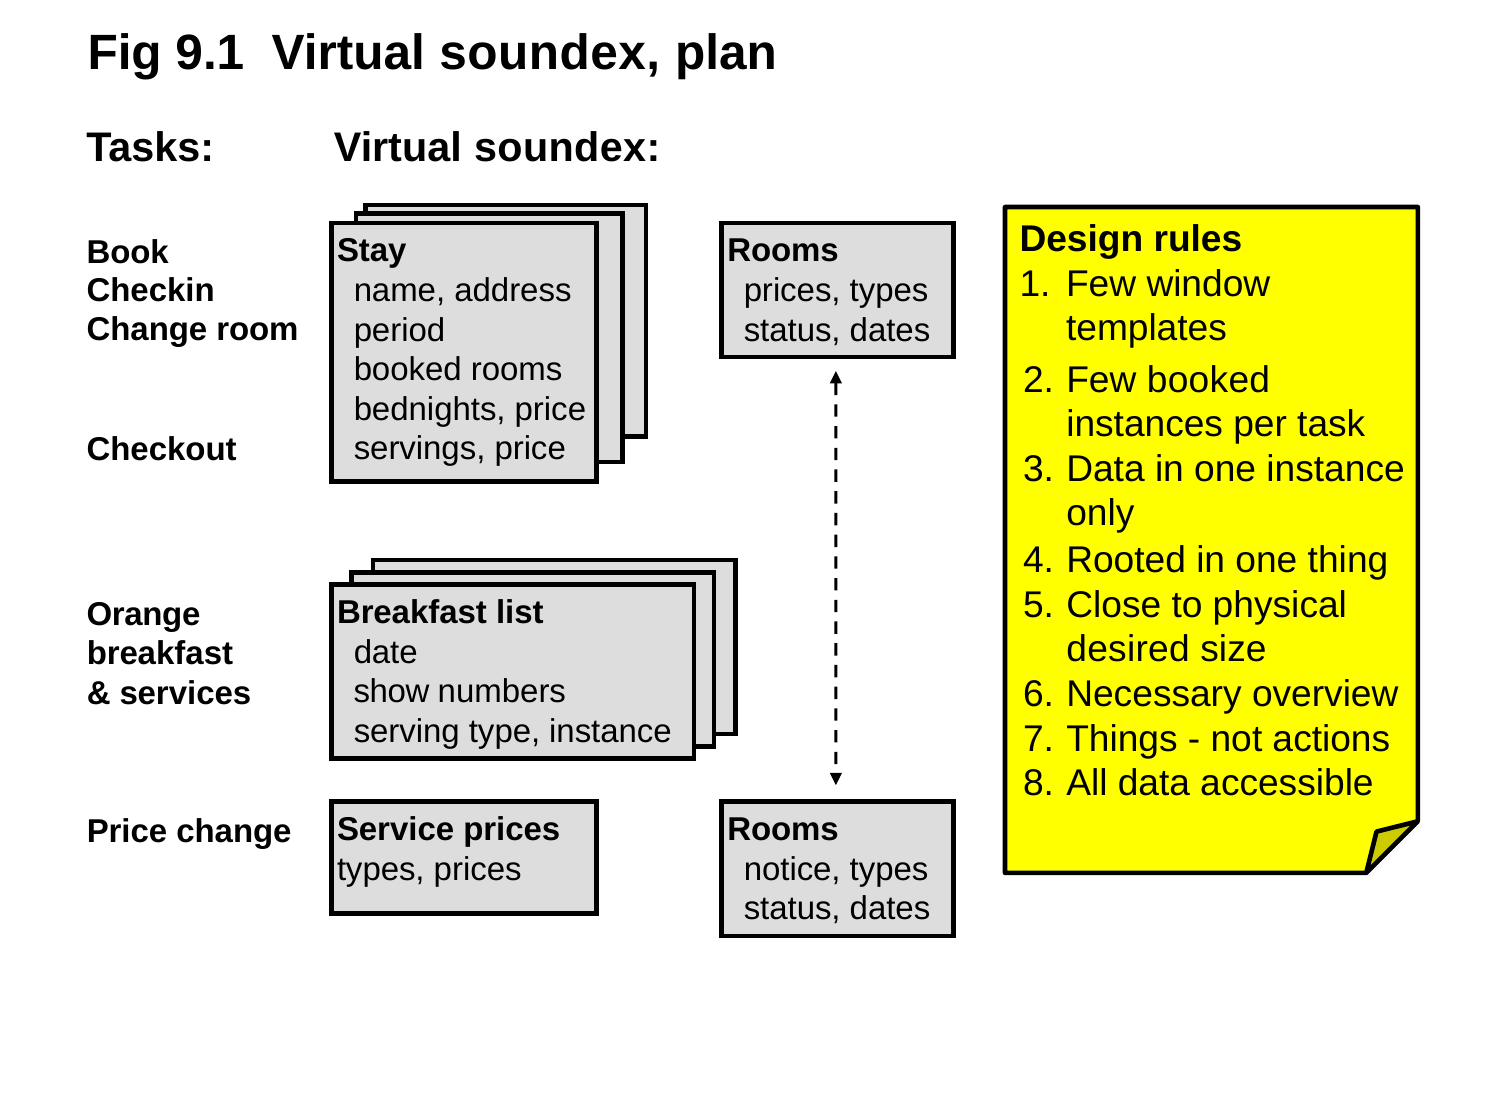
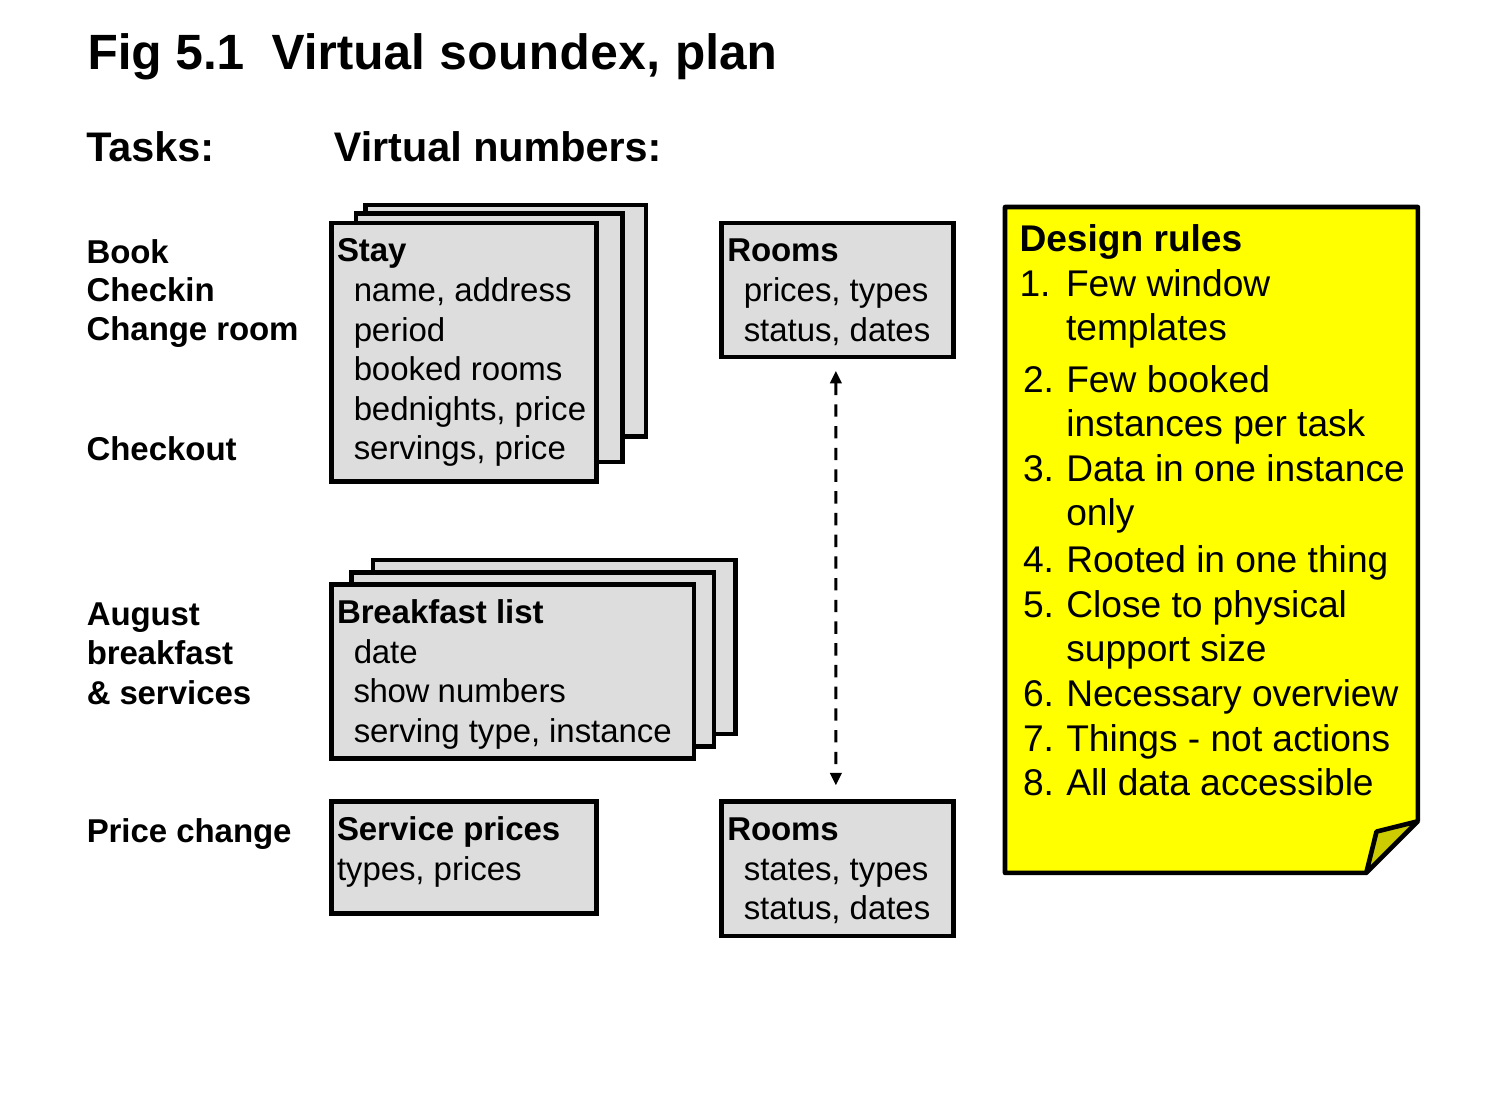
9.1: 9.1 -> 5.1
Tasks Virtual soundex: soundex -> numbers
Orange: Orange -> August
desired: desired -> support
notice: notice -> states
